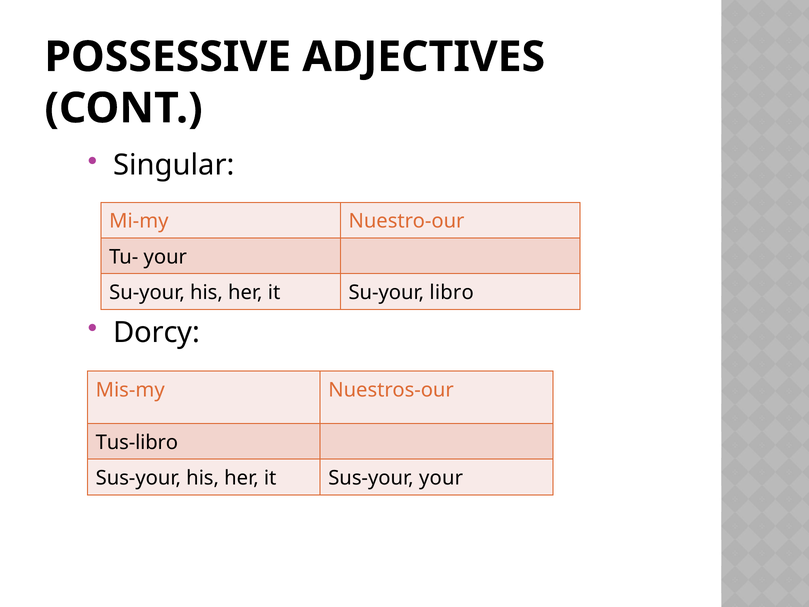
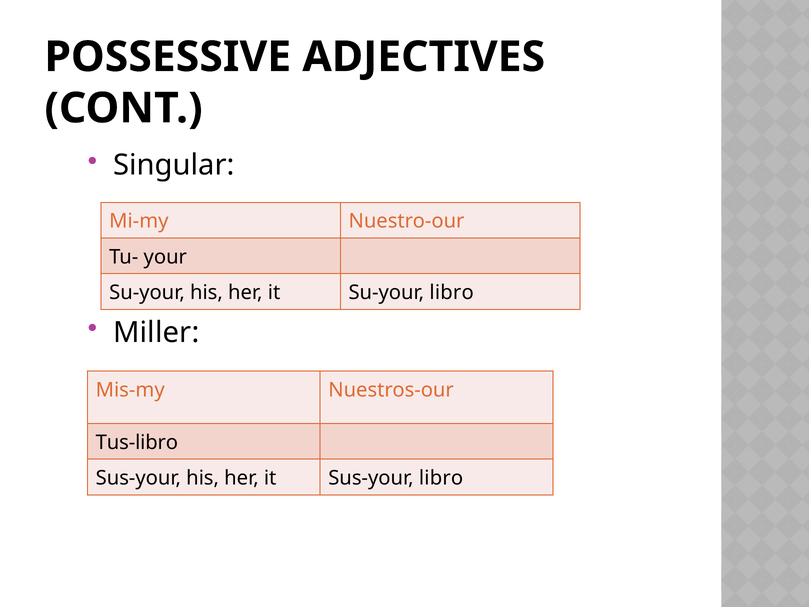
Dorcy: Dorcy -> Miller
Sus-your your: your -> libro
